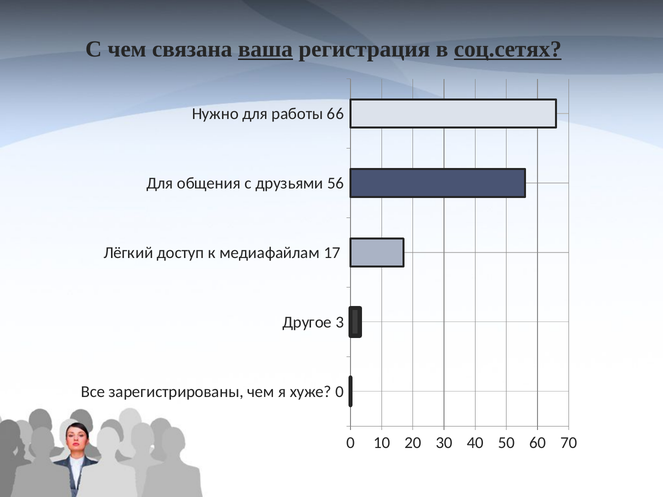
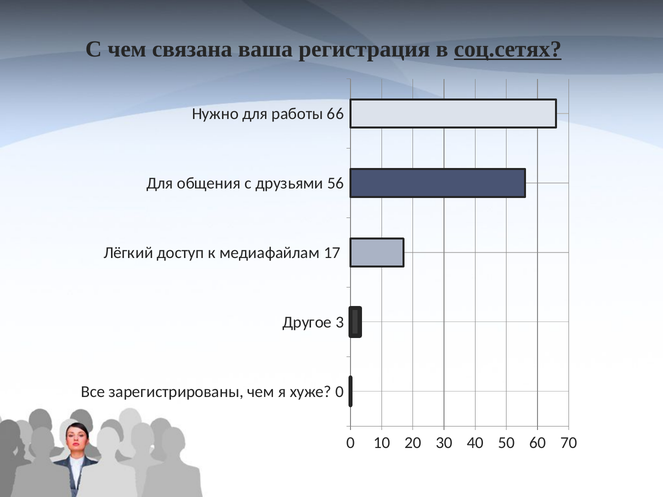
ваша underline: present -> none
